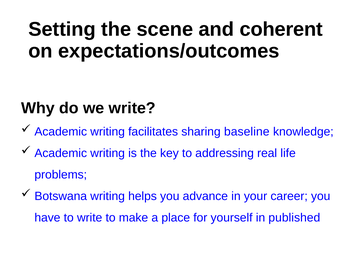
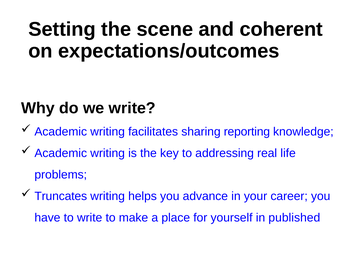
baseline: baseline -> reporting
Botswana: Botswana -> Truncates
